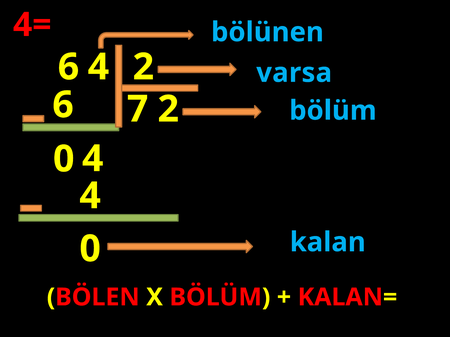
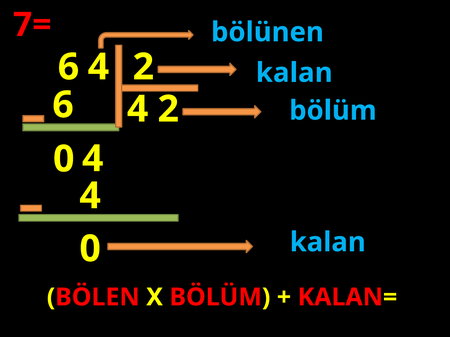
4=: 4= -> 7=
varsa at (294, 73): varsa -> kalan
7 at (138, 109): 7 -> 4
